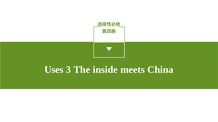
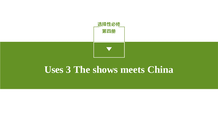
inside: inside -> shows
